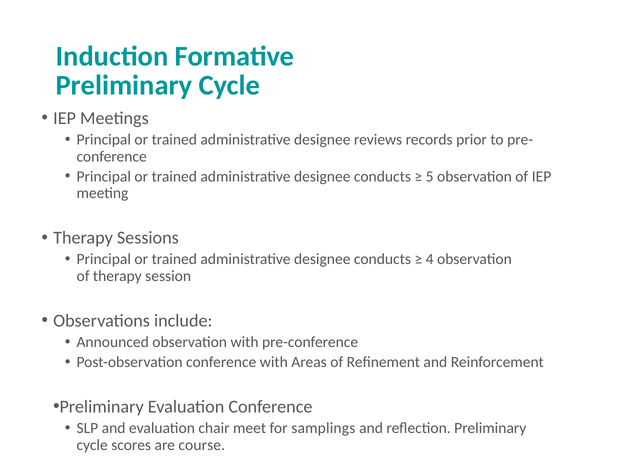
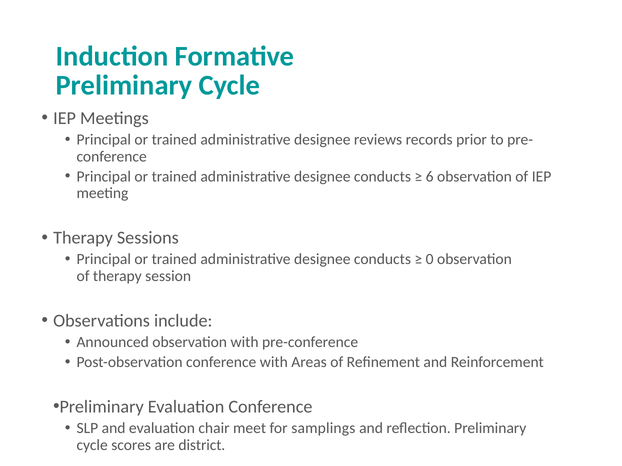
5: 5 -> 6
4: 4 -> 0
course: course -> district
